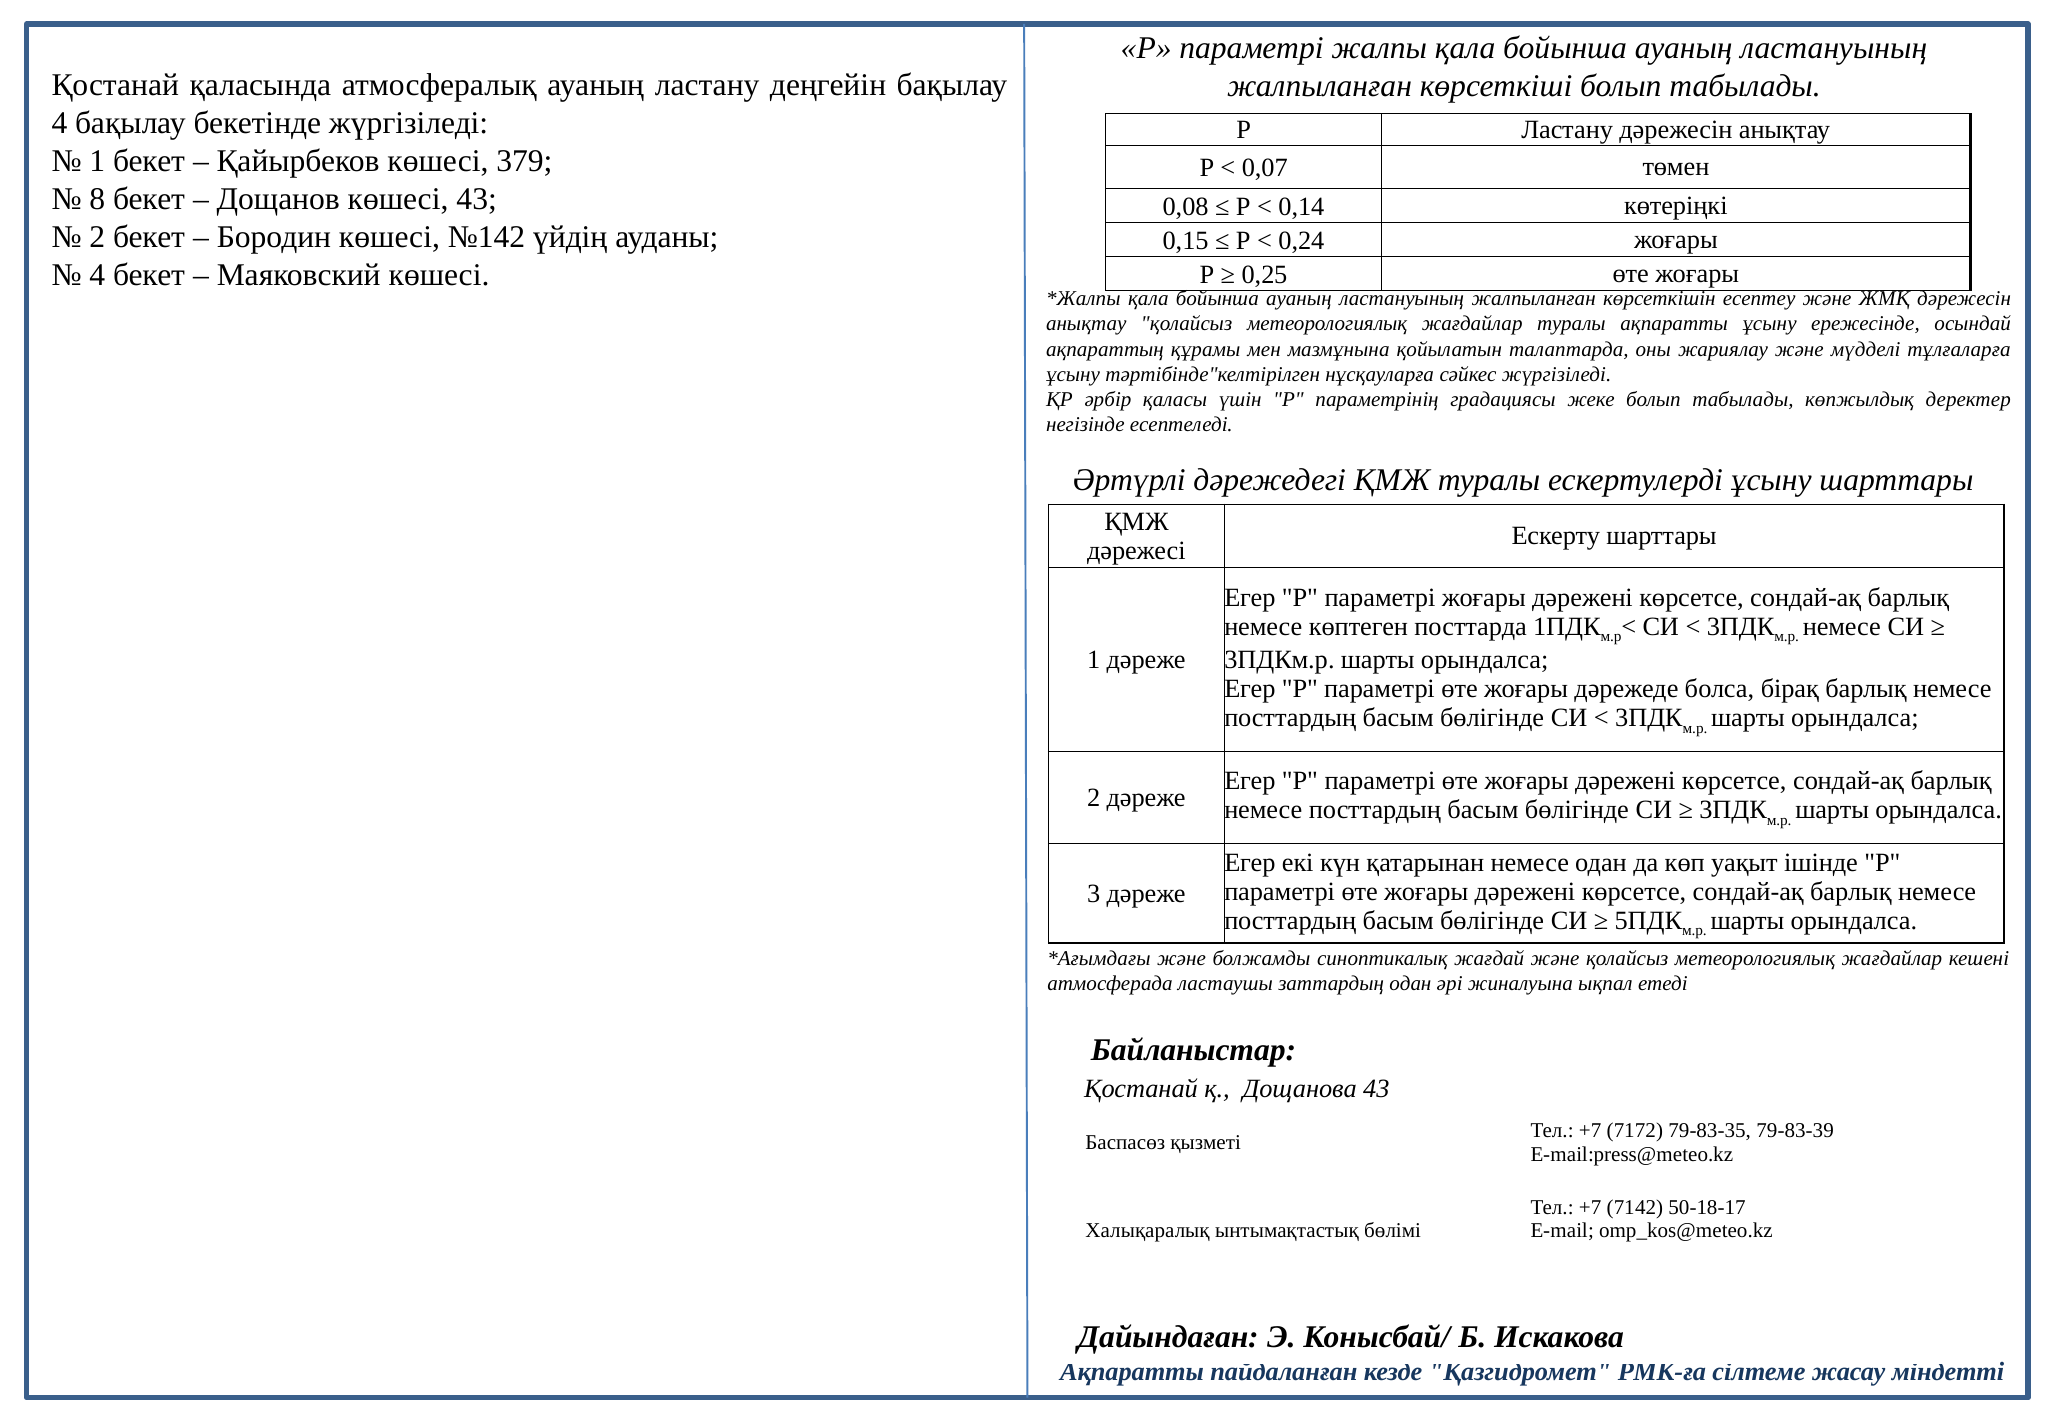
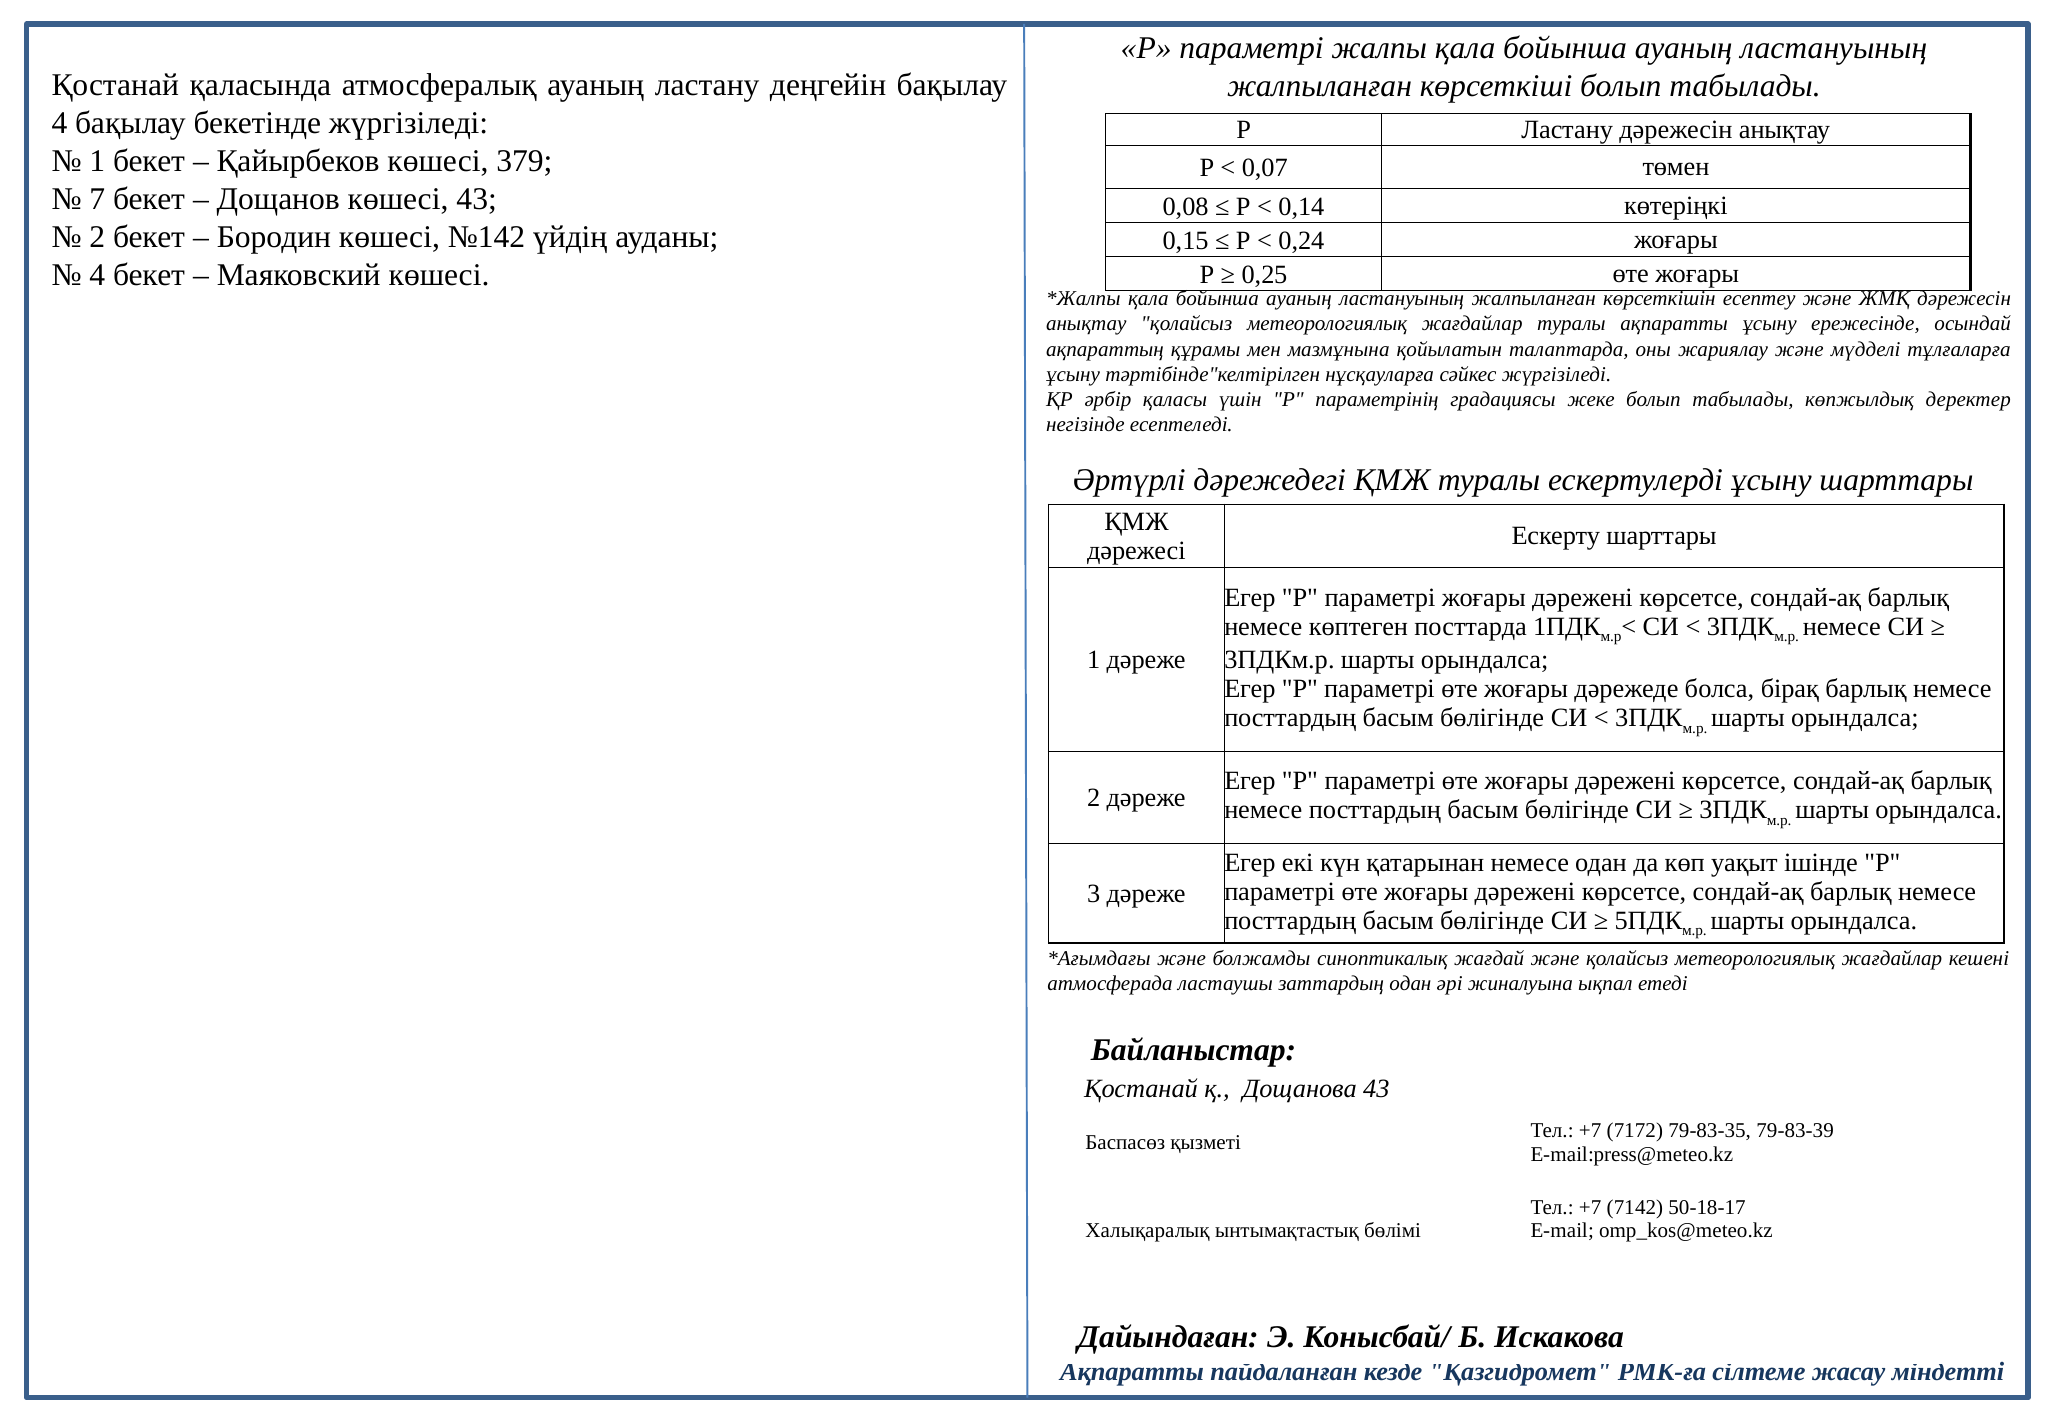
8: 8 -> 7
